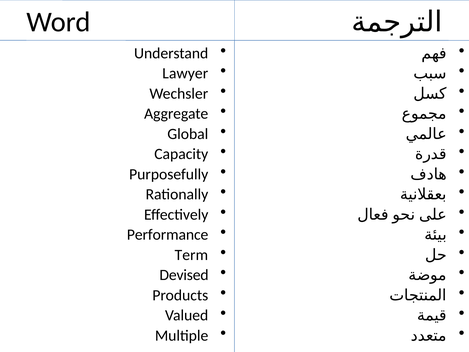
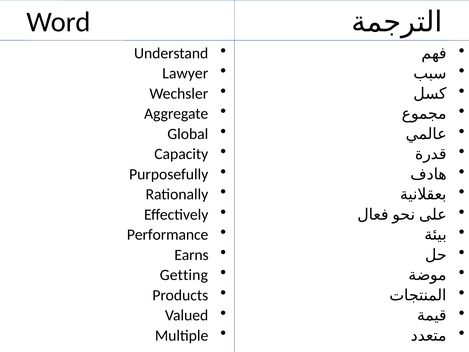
Term: Term -> Earns
Devised: Devised -> Getting
